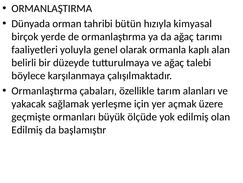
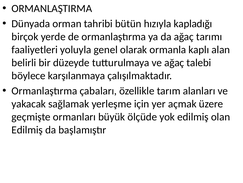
kimyasal: kimyasal -> kapladığı
